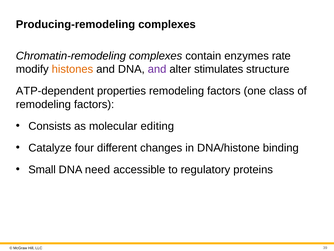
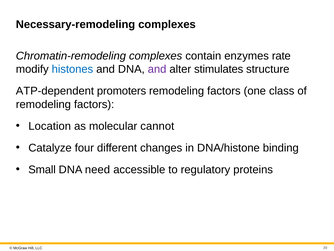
Producing-remodeling: Producing-remodeling -> Necessary-remodeling
histones colour: orange -> blue
properties: properties -> promoters
Consists: Consists -> Location
editing: editing -> cannot
